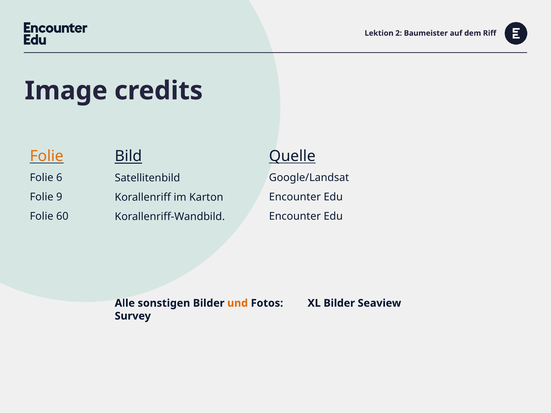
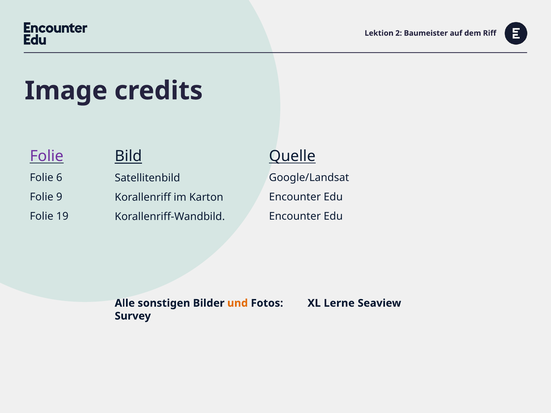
Folie at (47, 156) colour: orange -> purple
60: 60 -> 19
XL Bilder: Bilder -> Lerne
